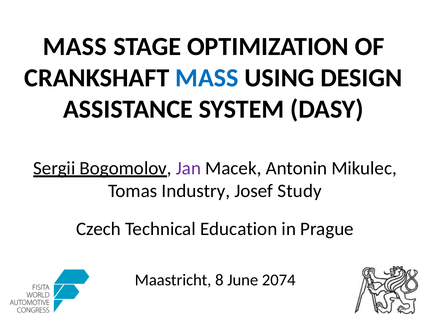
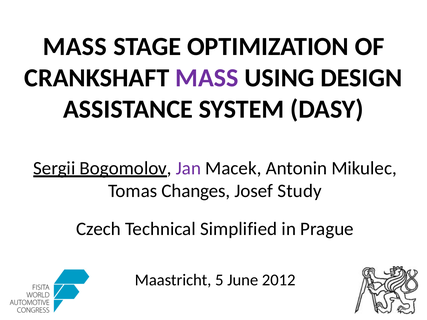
MASS at (207, 78) colour: blue -> purple
Industry: Industry -> Changes
Education: Education -> Simplified
8: 8 -> 5
2074: 2074 -> 2012
